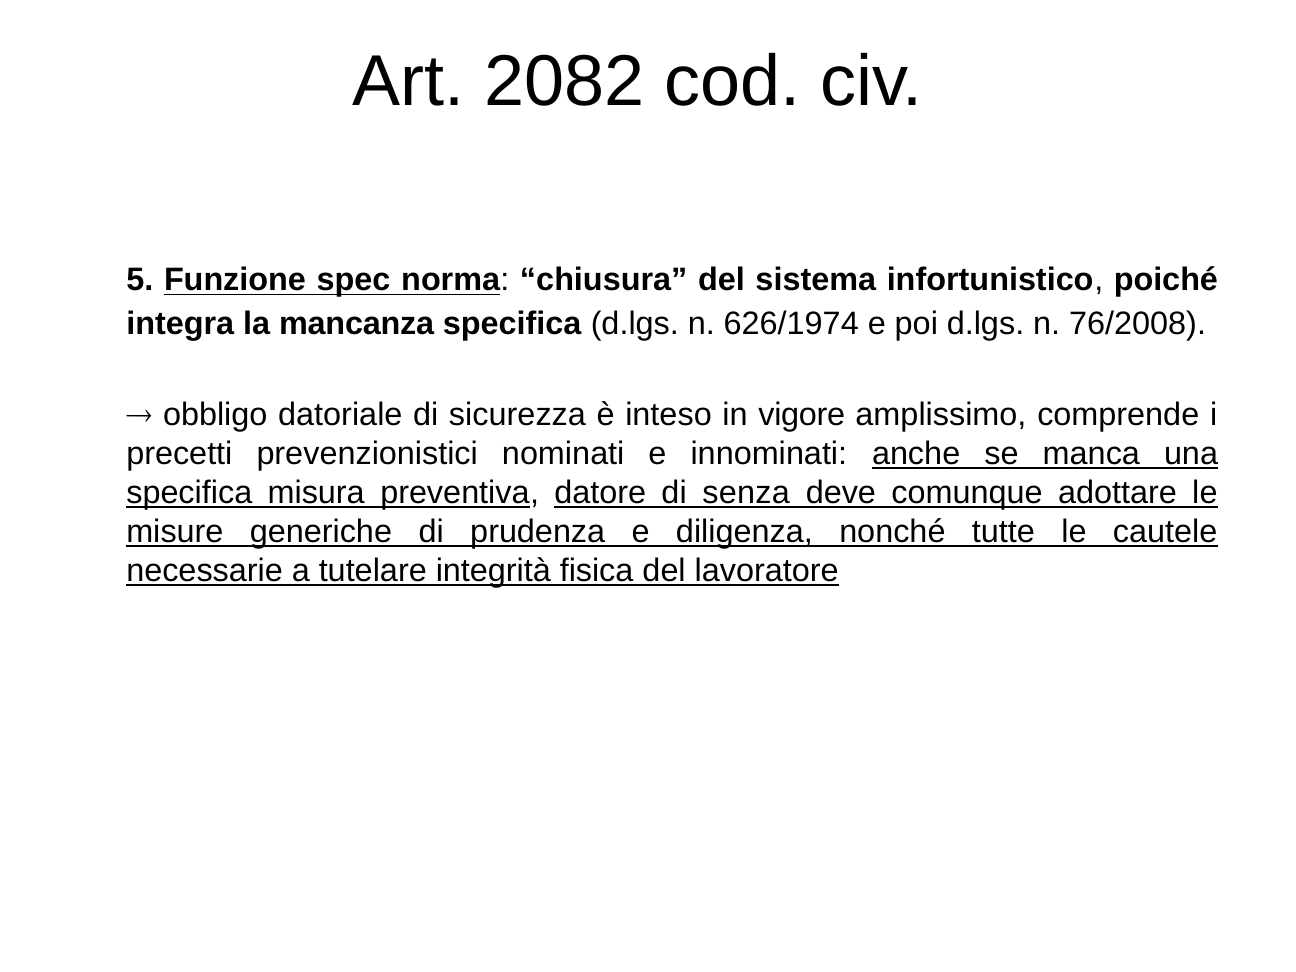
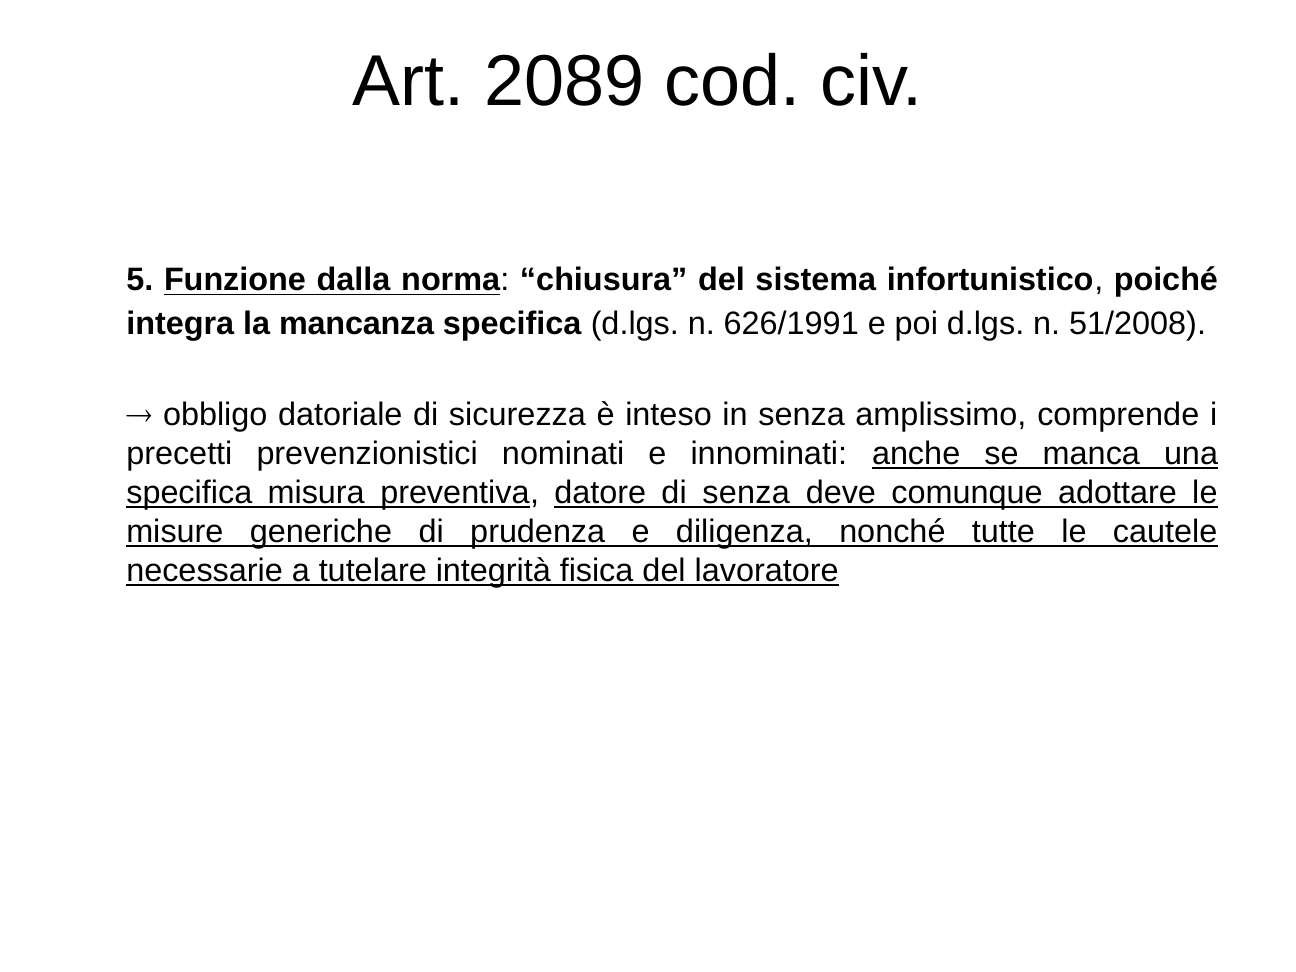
2082: 2082 -> 2089
spec: spec -> dalla
626/1974: 626/1974 -> 626/1991
76/2008: 76/2008 -> 51/2008
in vigore: vigore -> senza
